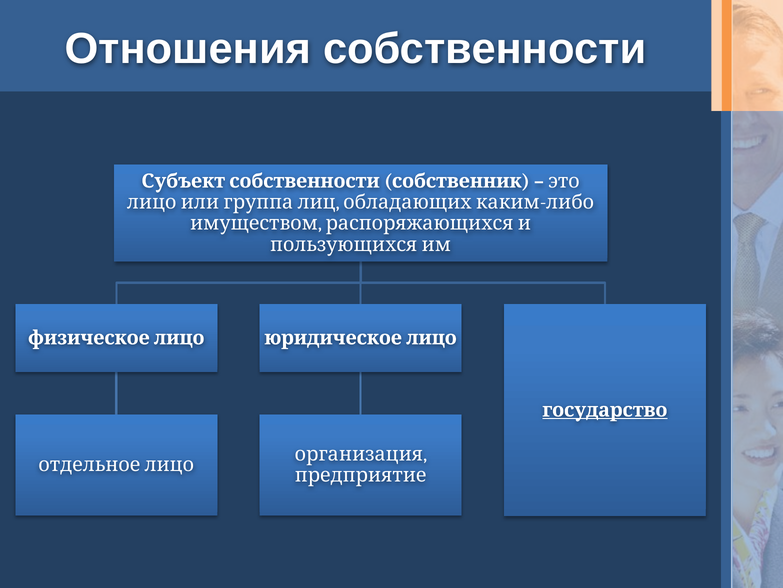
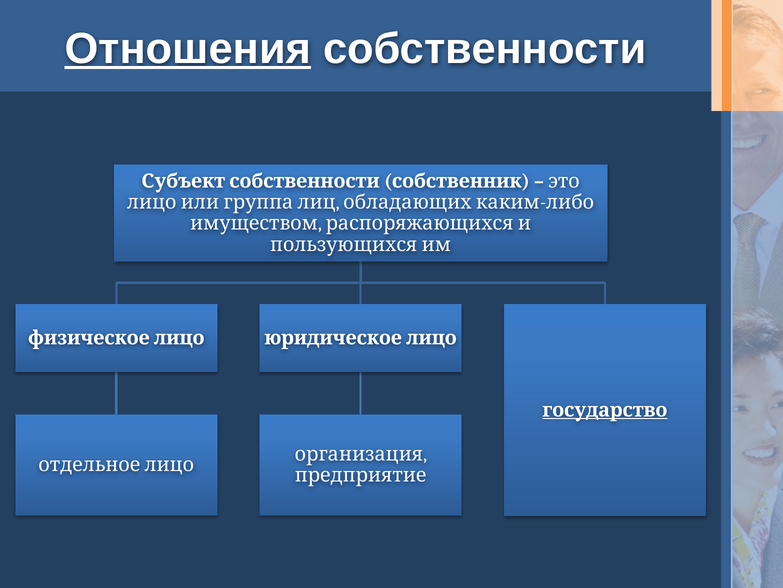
Отношения underline: none -> present
